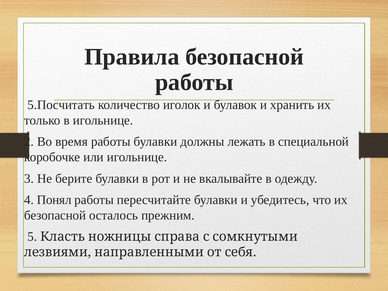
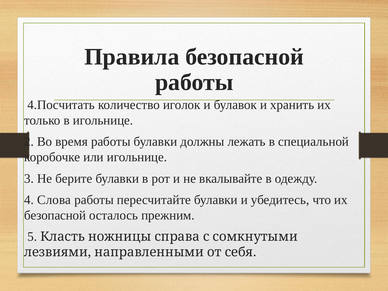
5.Посчитать: 5.Посчитать -> 4.Посчитать
Понял: Понял -> Слова
